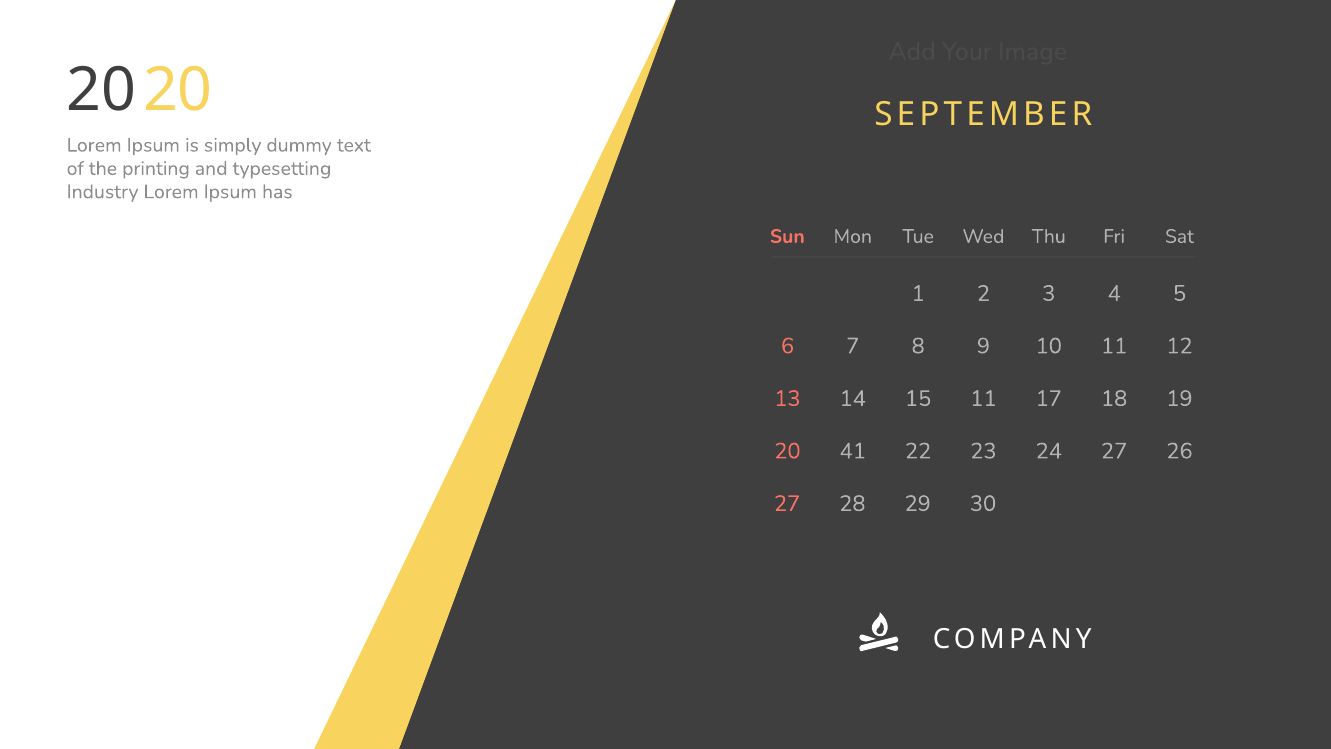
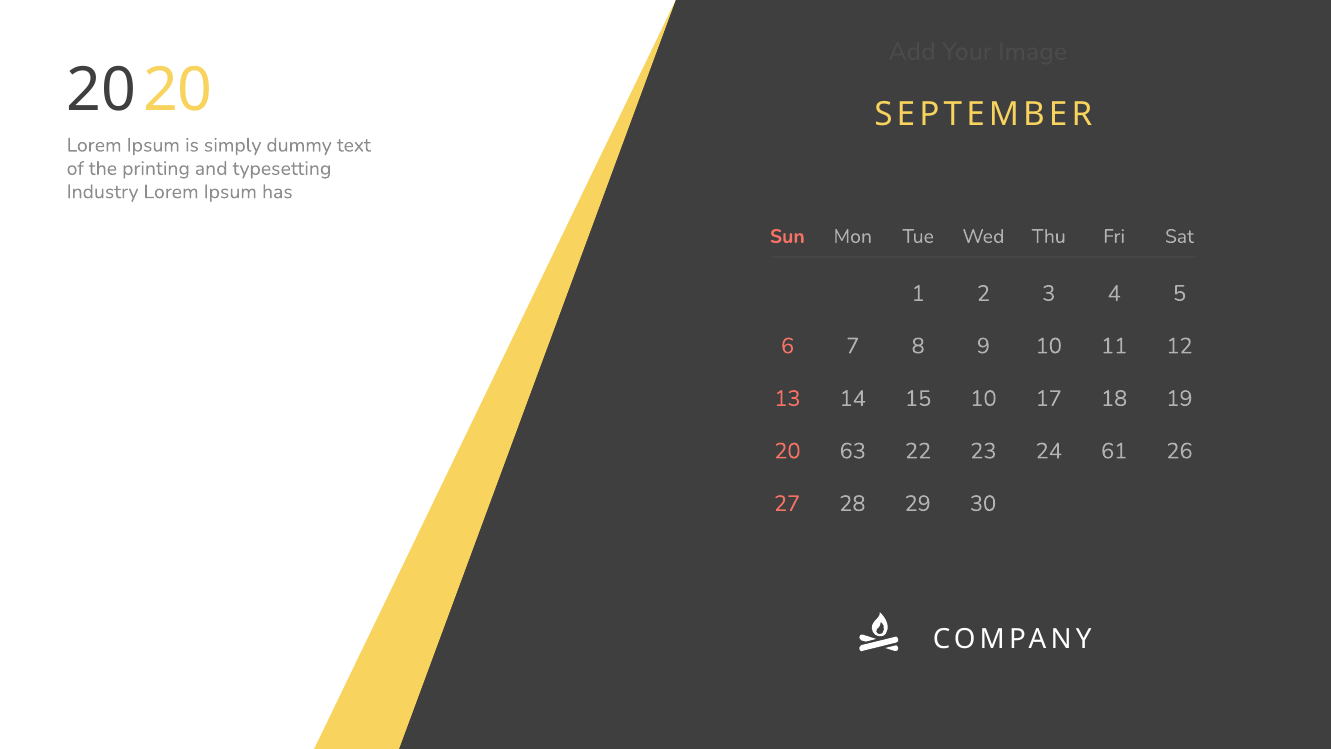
15 11: 11 -> 10
41: 41 -> 63
24 27: 27 -> 61
